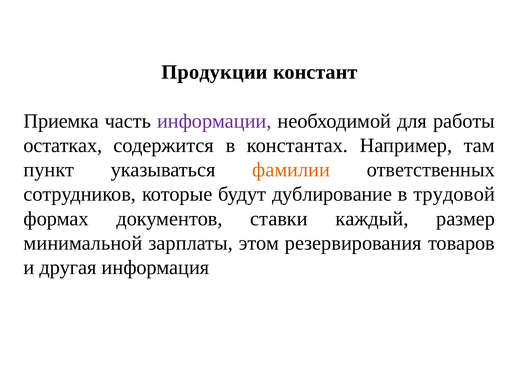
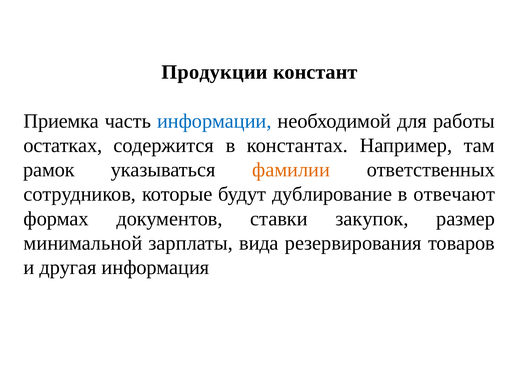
информации colour: purple -> blue
пункт: пункт -> рамок
трудовой: трудовой -> отвечают
каждый: каждый -> закупок
этом: этом -> вида
